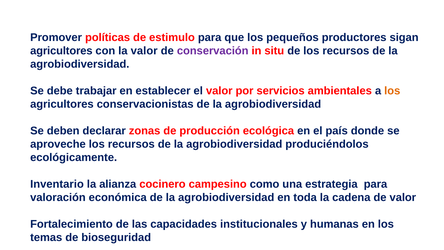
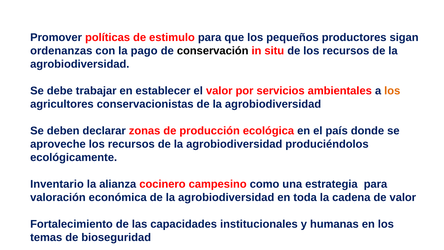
agricultores at (61, 51): agricultores -> ordenanzas
la valor: valor -> pago
conservación colour: purple -> black
